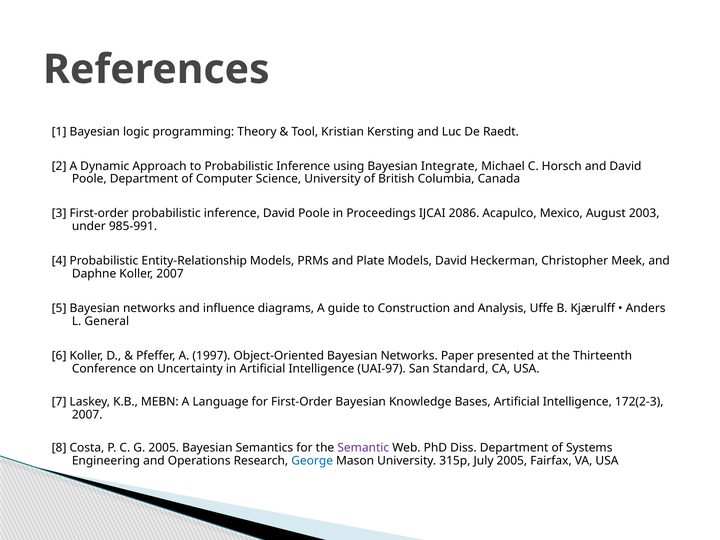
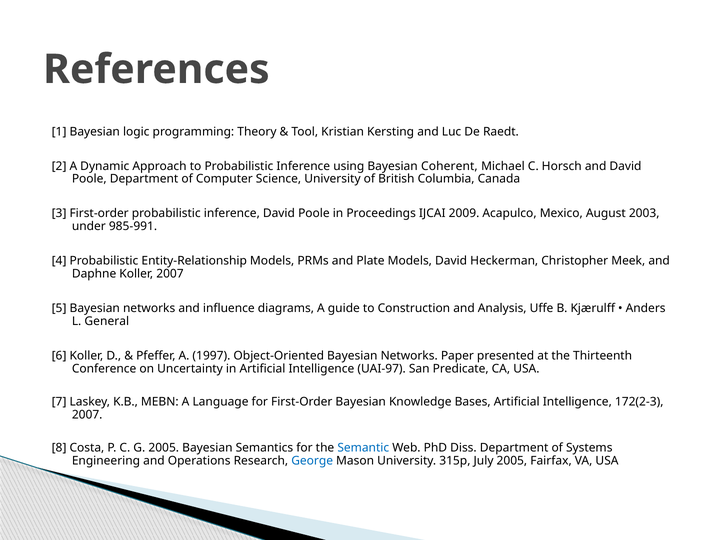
Integrate: Integrate -> Coherent
2086: 2086 -> 2009
Standard: Standard -> Predicate
Semantic colour: purple -> blue
